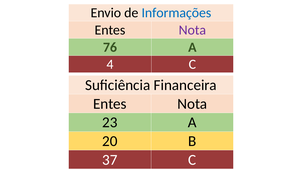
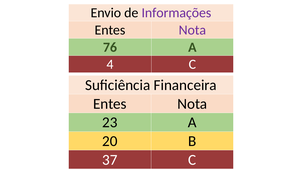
Informações colour: blue -> purple
